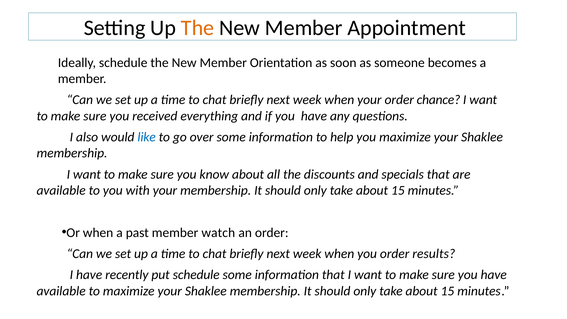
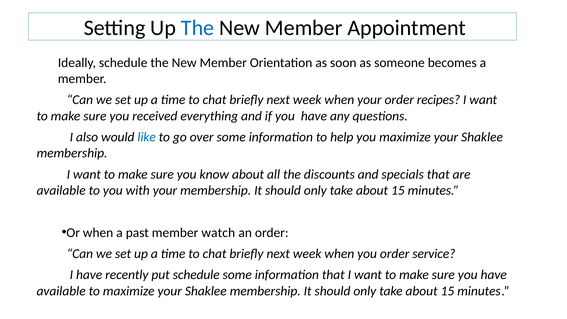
The at (198, 28) colour: orange -> blue
chance: chance -> recipes
results: results -> service
